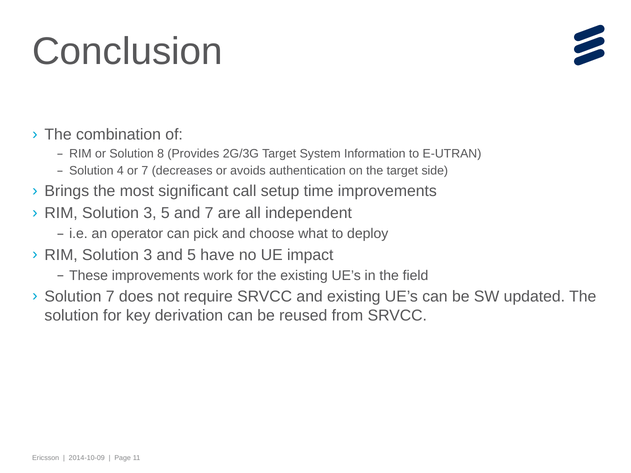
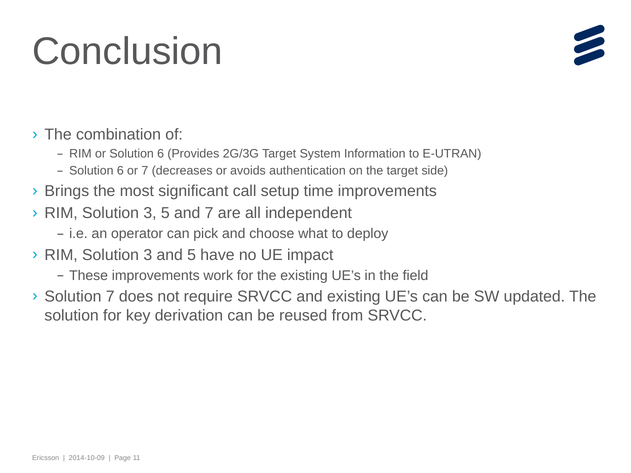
or Solution 8: 8 -> 6
4 at (120, 171): 4 -> 6
